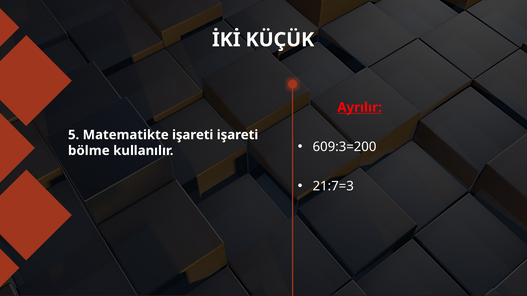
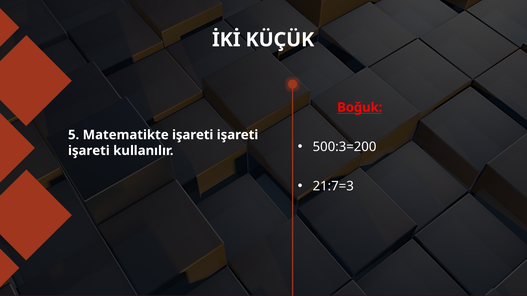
Ayrılır: Ayrılır -> Boğuk
609:3=200: 609:3=200 -> 500:3=200
bölme at (89, 151): bölme -> işareti
